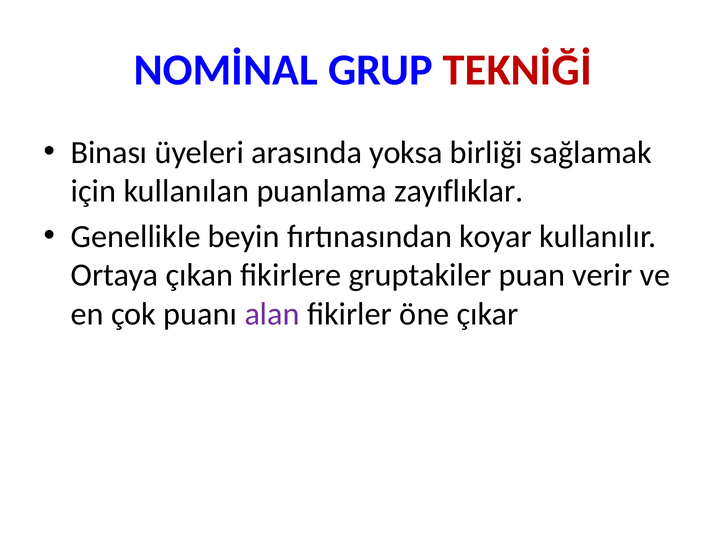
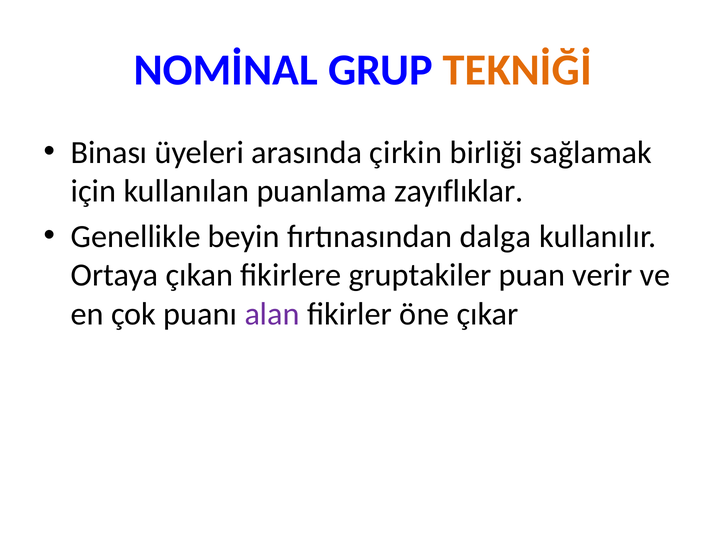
TEKNİĞİ colour: red -> orange
yoksa: yoksa -> çirkin
koyar: koyar -> dalga
